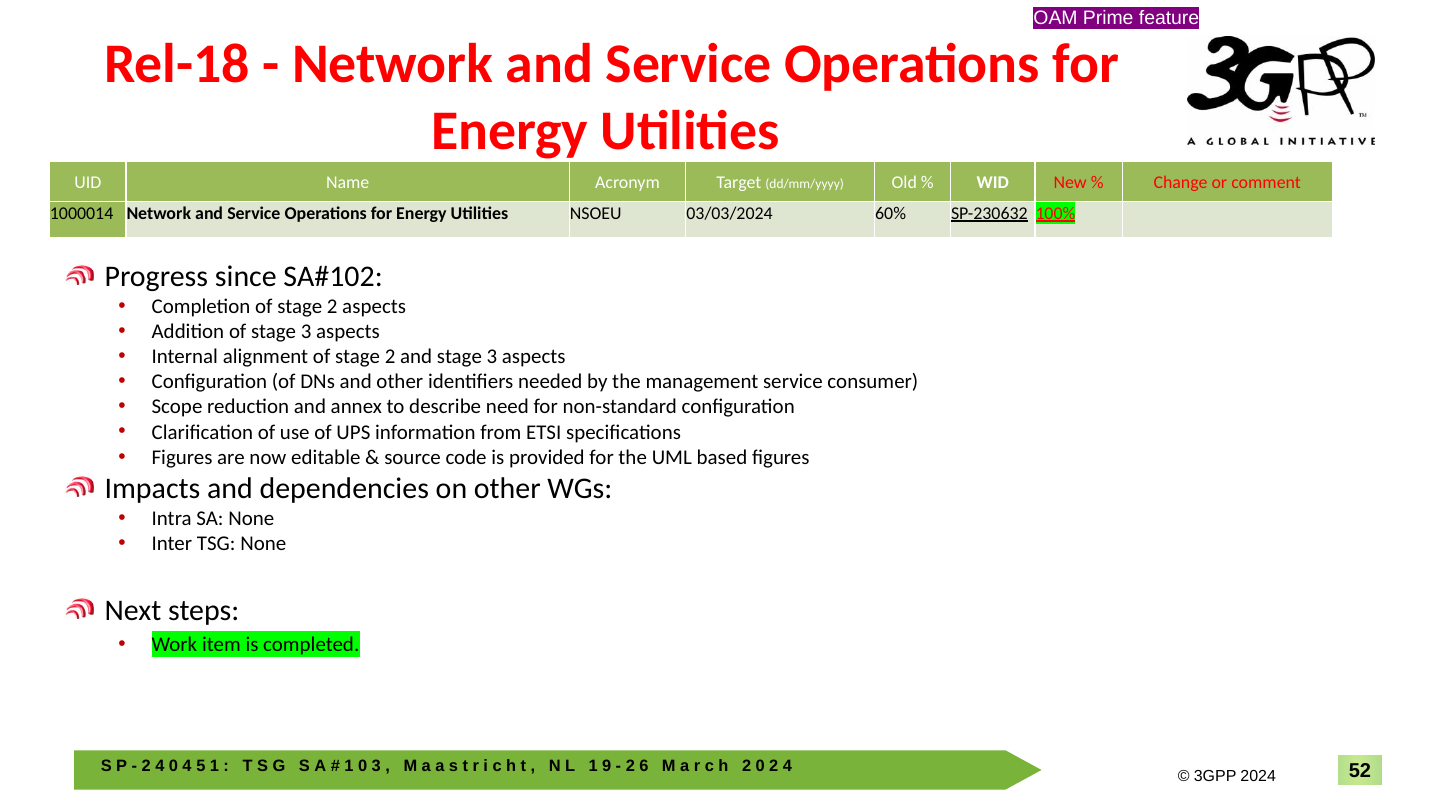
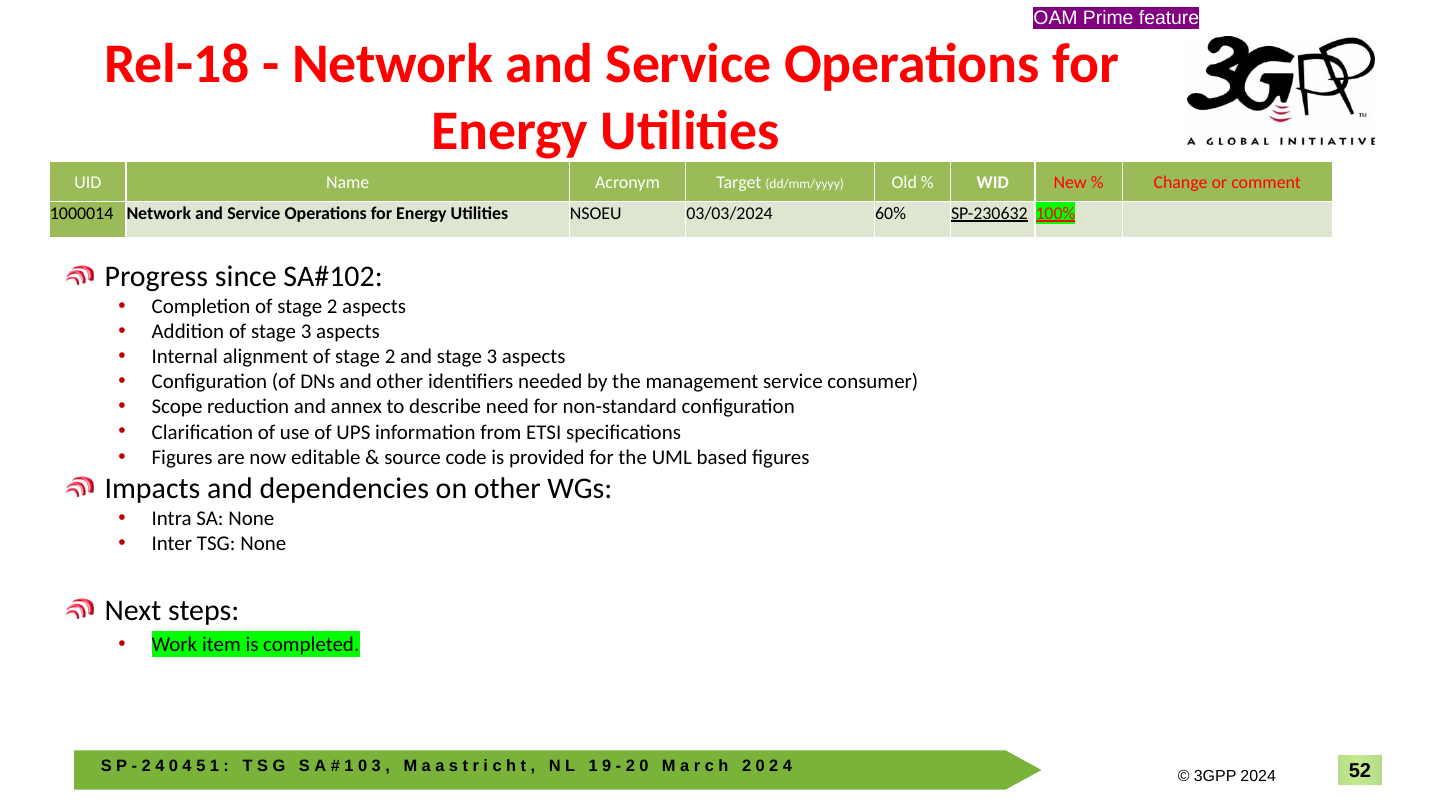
6 at (644, 766): 6 -> 0
